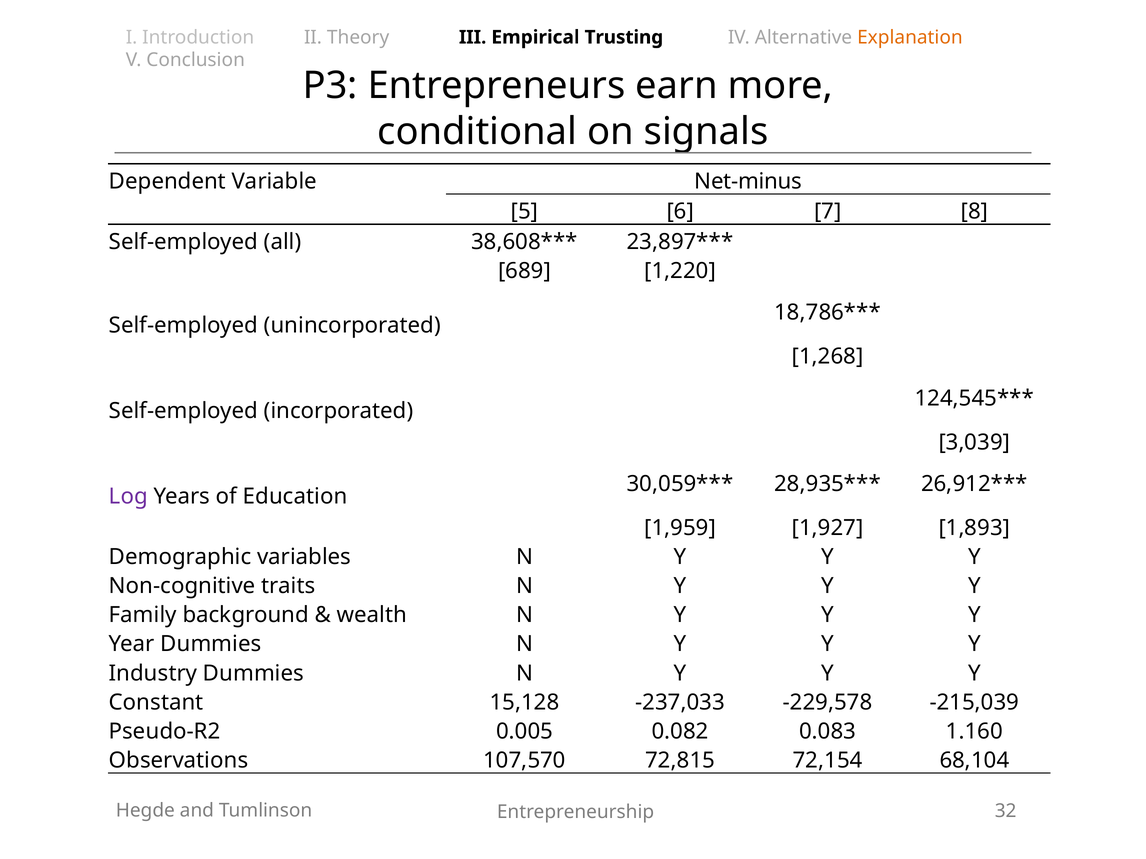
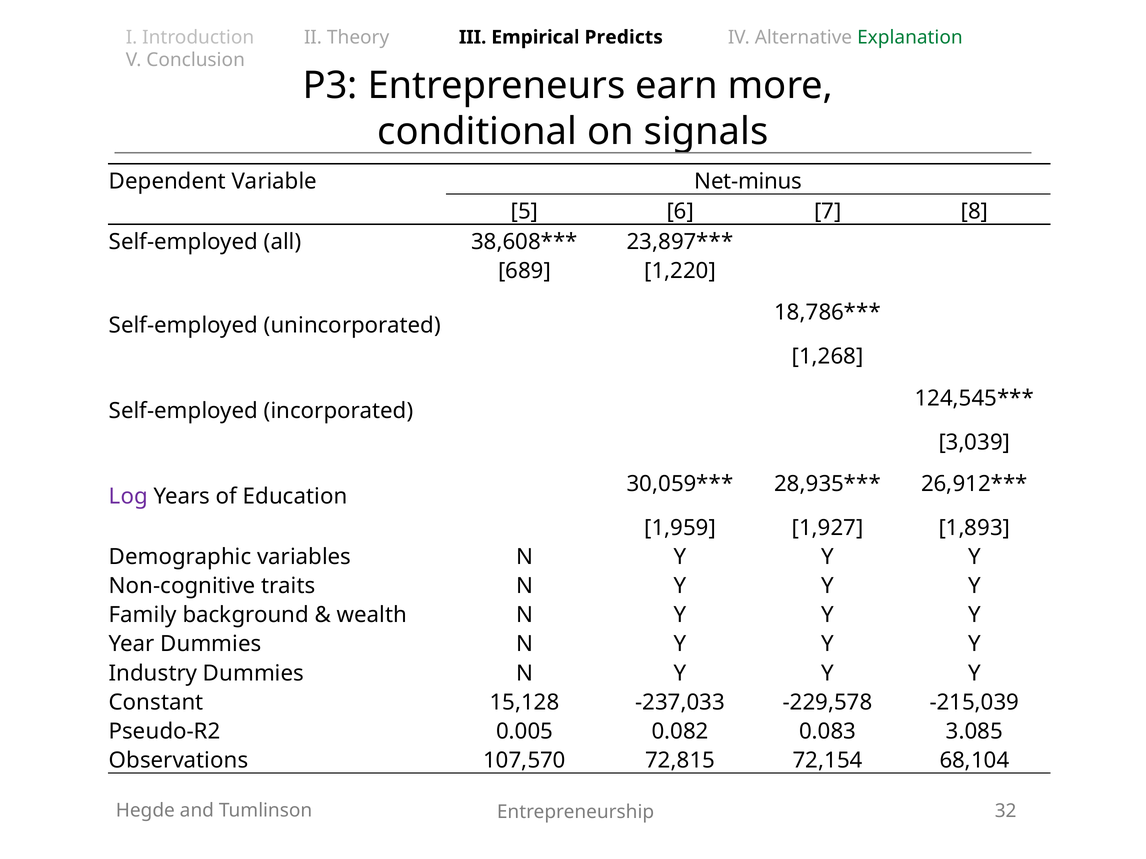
Trusting: Trusting -> Predicts
Explanation colour: orange -> green
1.160: 1.160 -> 3.085
